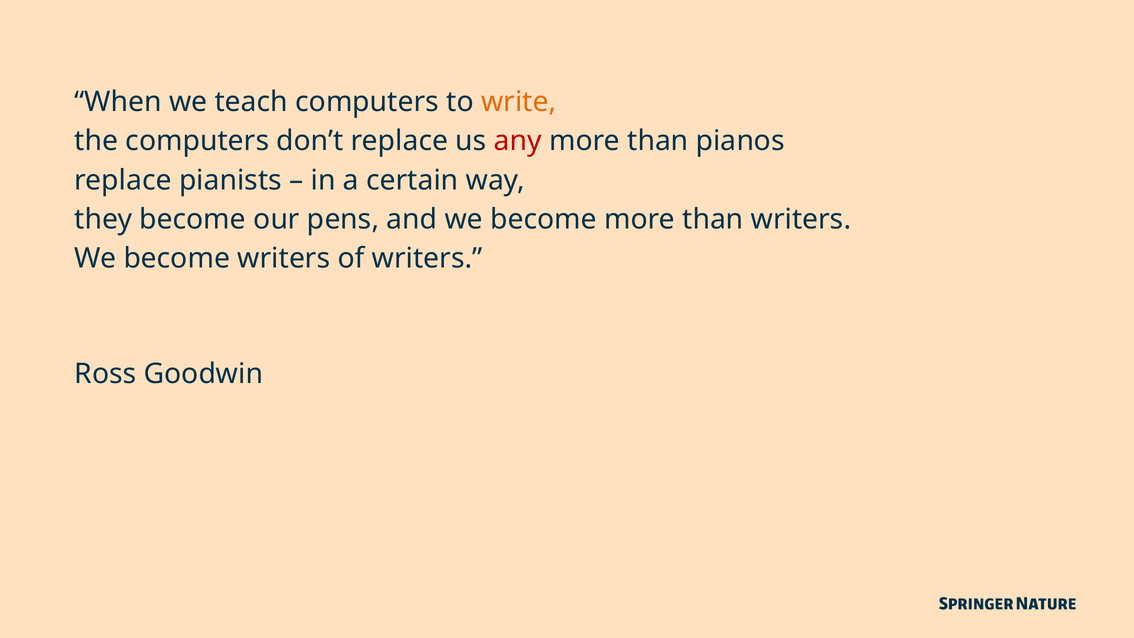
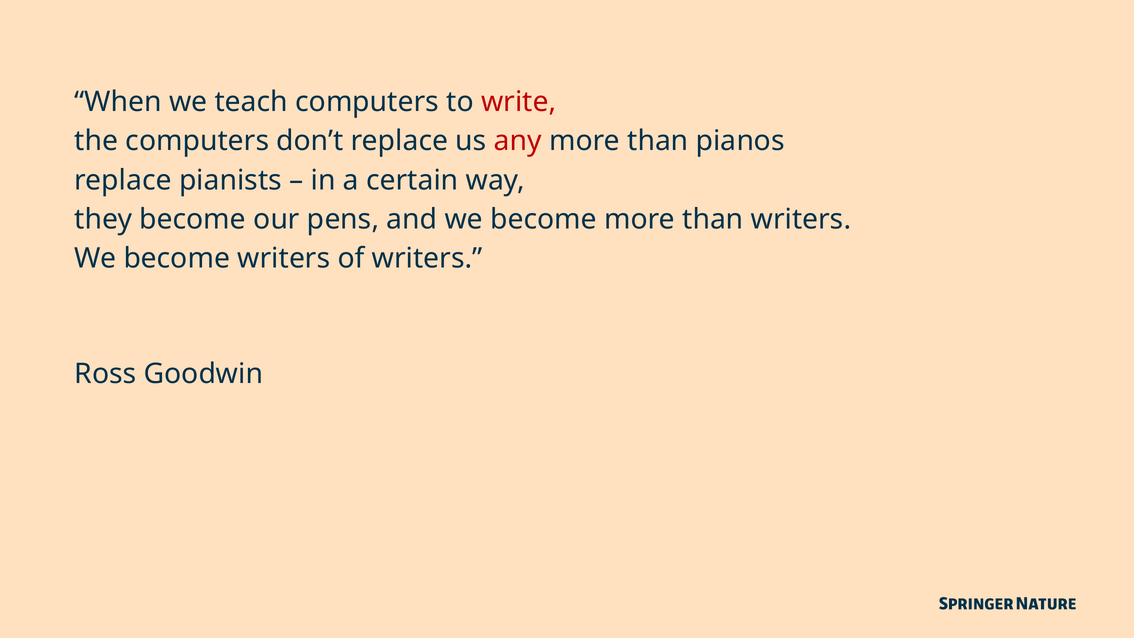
write colour: orange -> red
